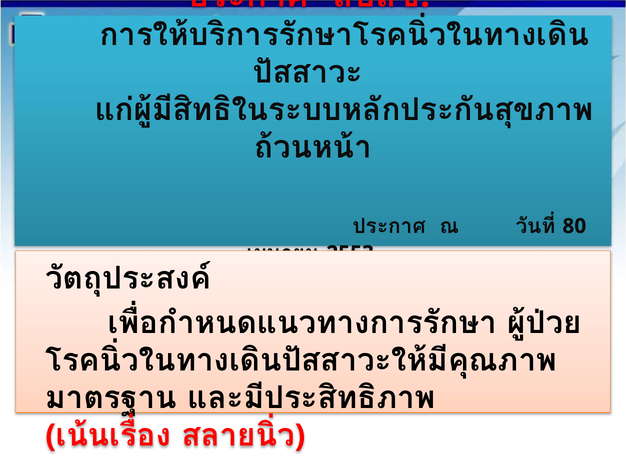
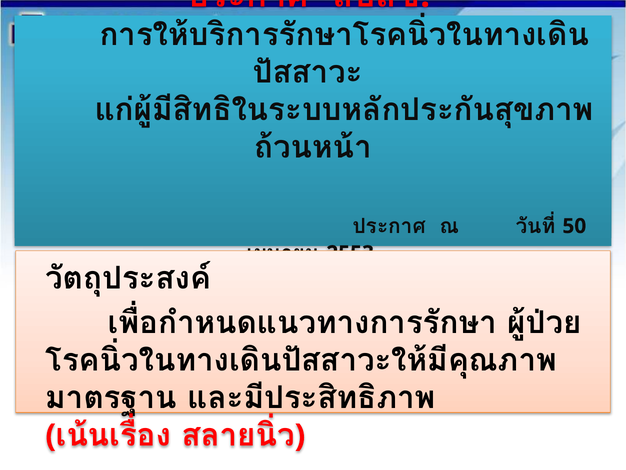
80: 80 -> 50
